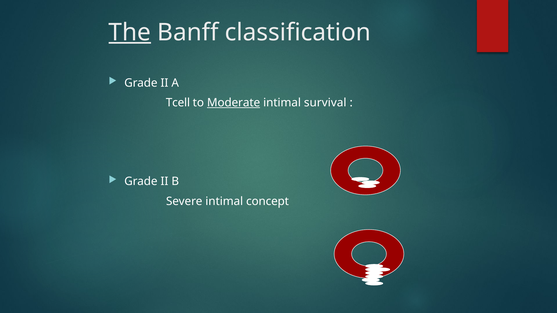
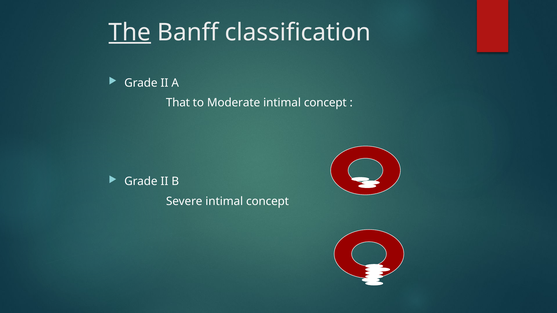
Tcell: Tcell -> That
Moderate underline: present -> none
survival at (325, 103): survival -> concept
